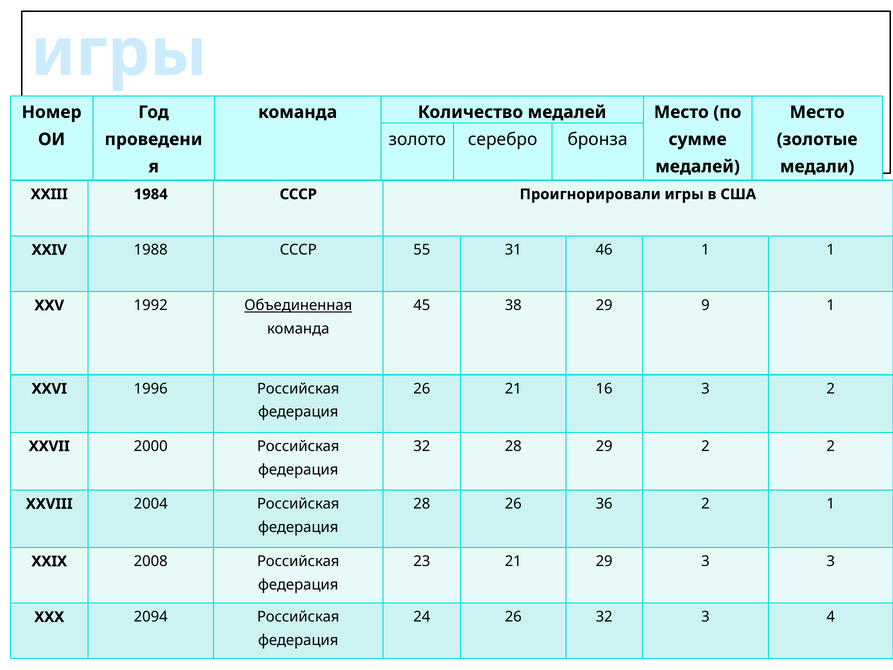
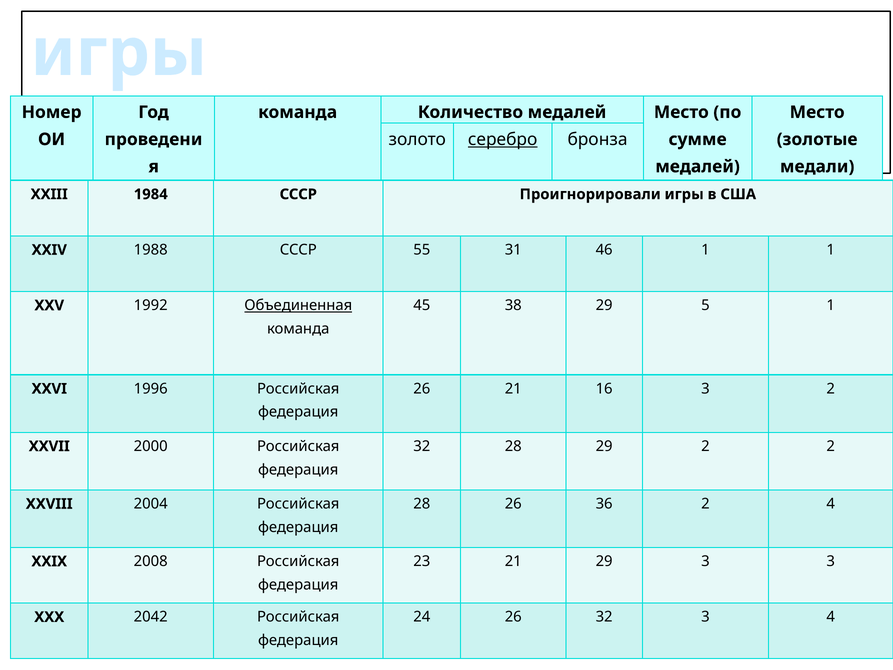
серебро underline: none -> present
9: 9 -> 5
2 1: 1 -> 4
2094: 2094 -> 2042
